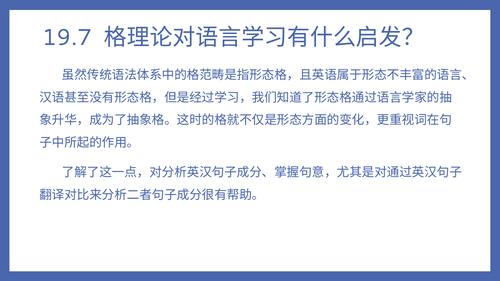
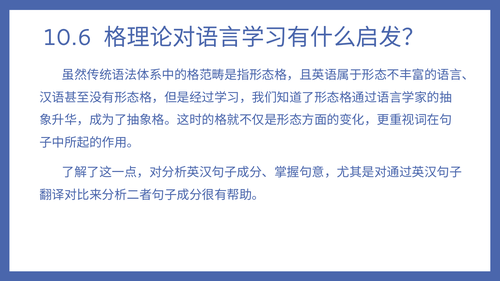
19.7: 19.7 -> 10.6
